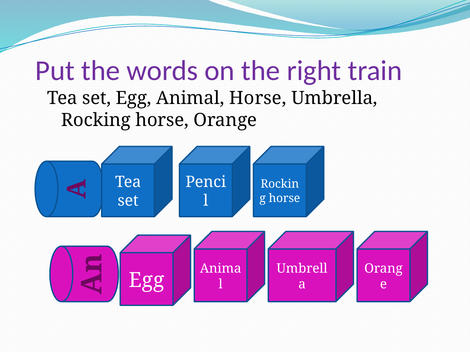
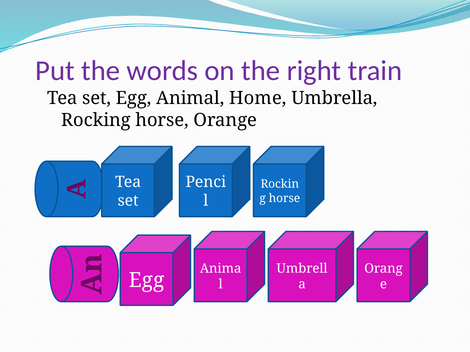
Animal Horse: Horse -> Home
